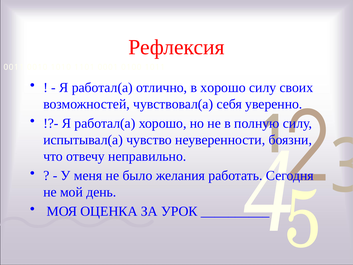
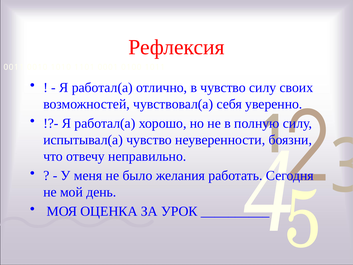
в хорошо: хорошо -> чувство
